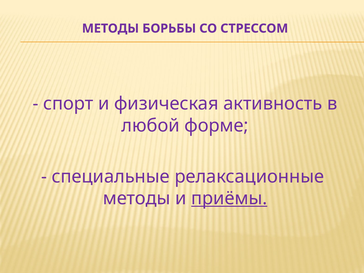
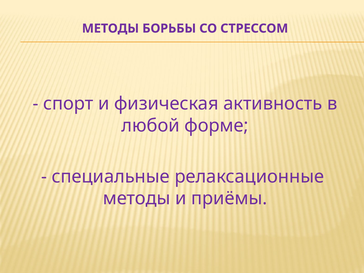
приёмы underline: present -> none
